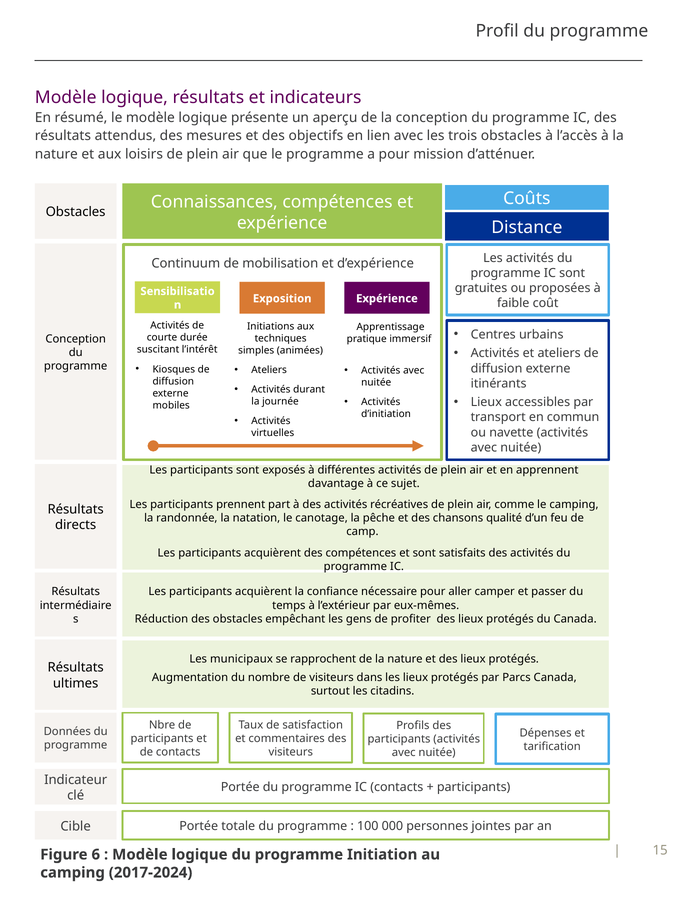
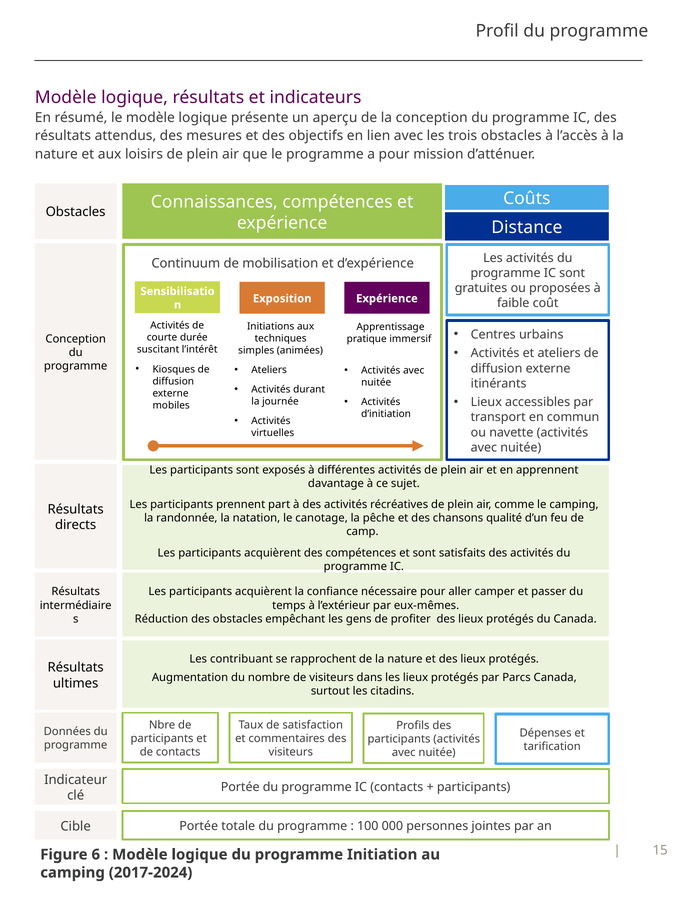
municipaux: municipaux -> contribuant
